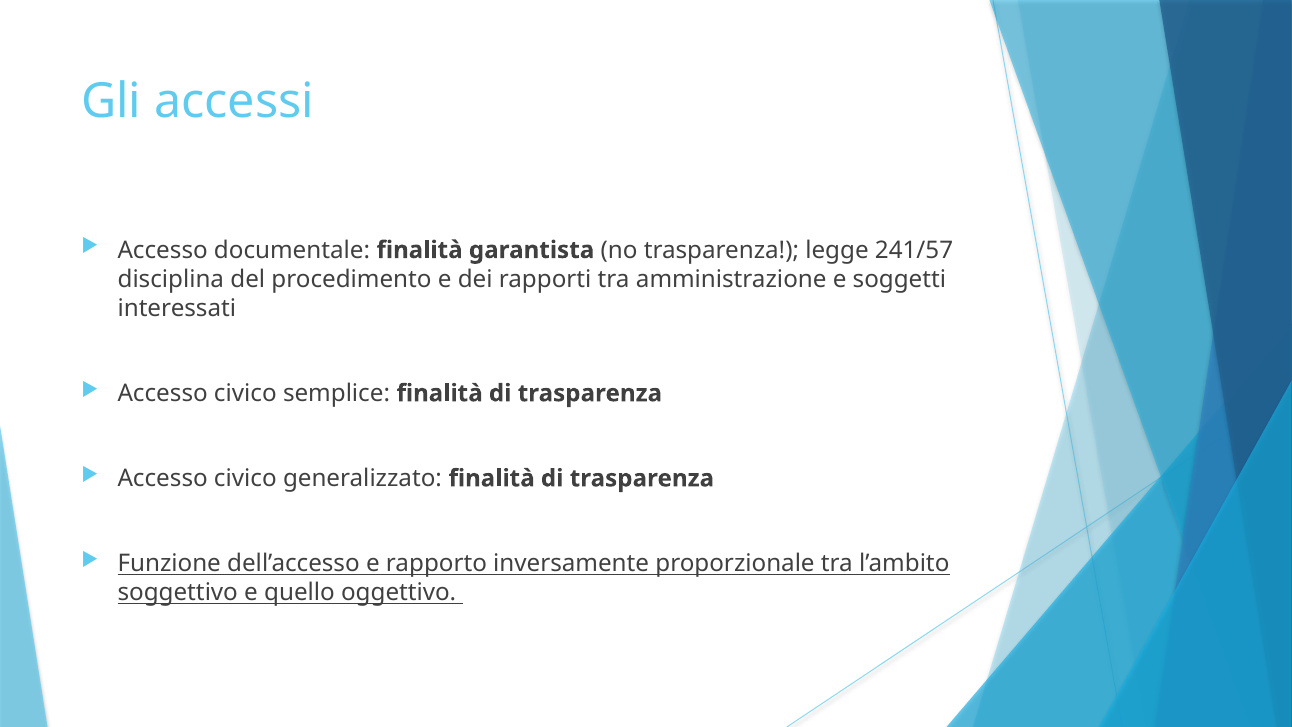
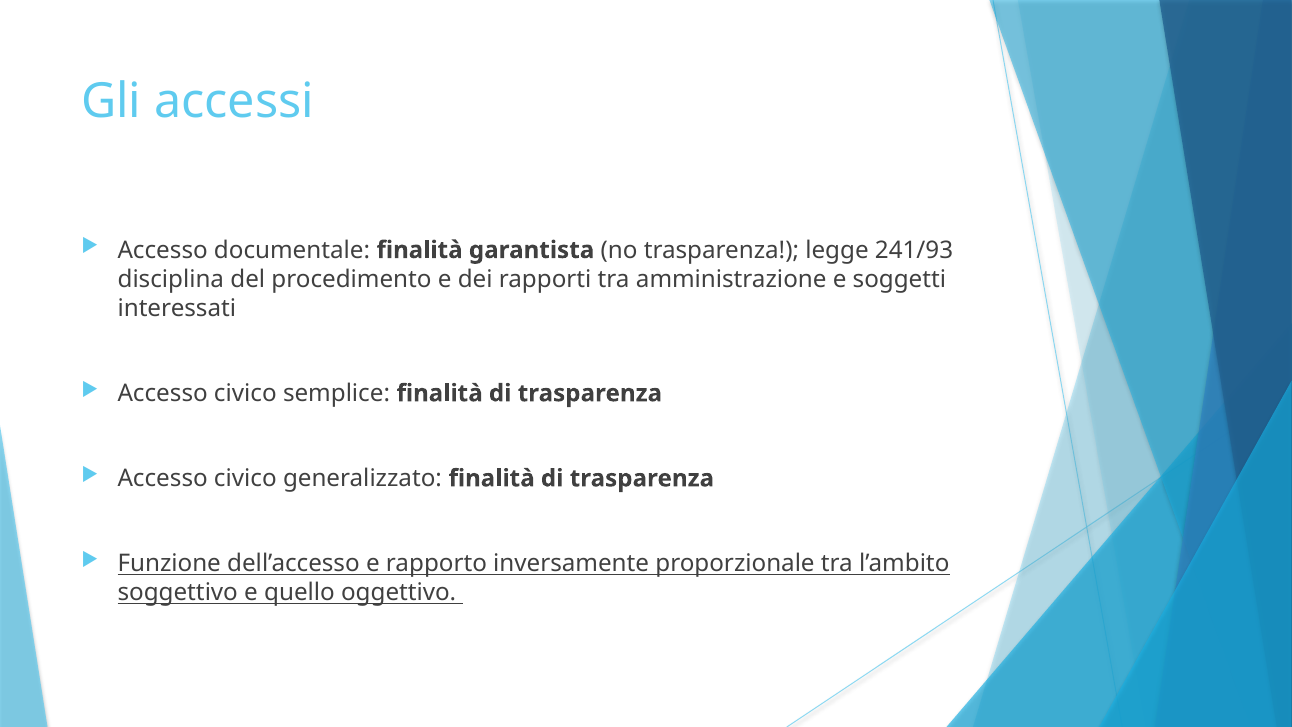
241/57: 241/57 -> 241/93
